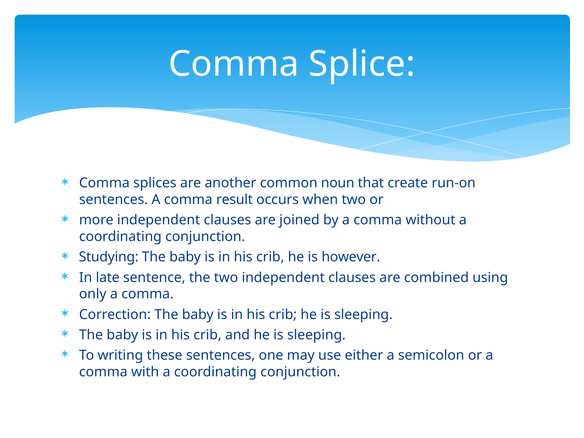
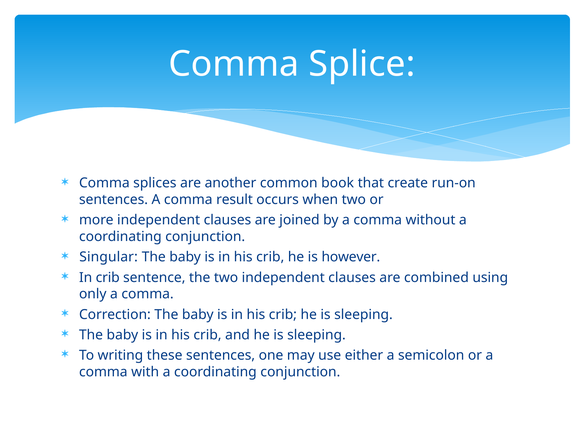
noun: noun -> book
Studying: Studying -> Singular
In late: late -> crib
